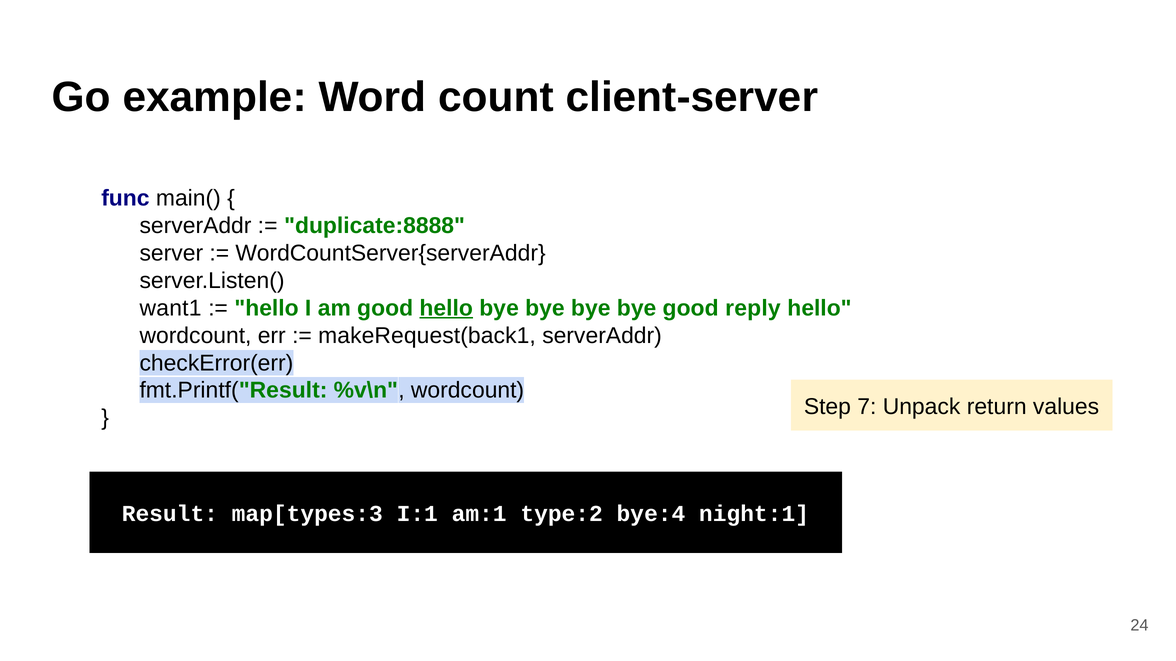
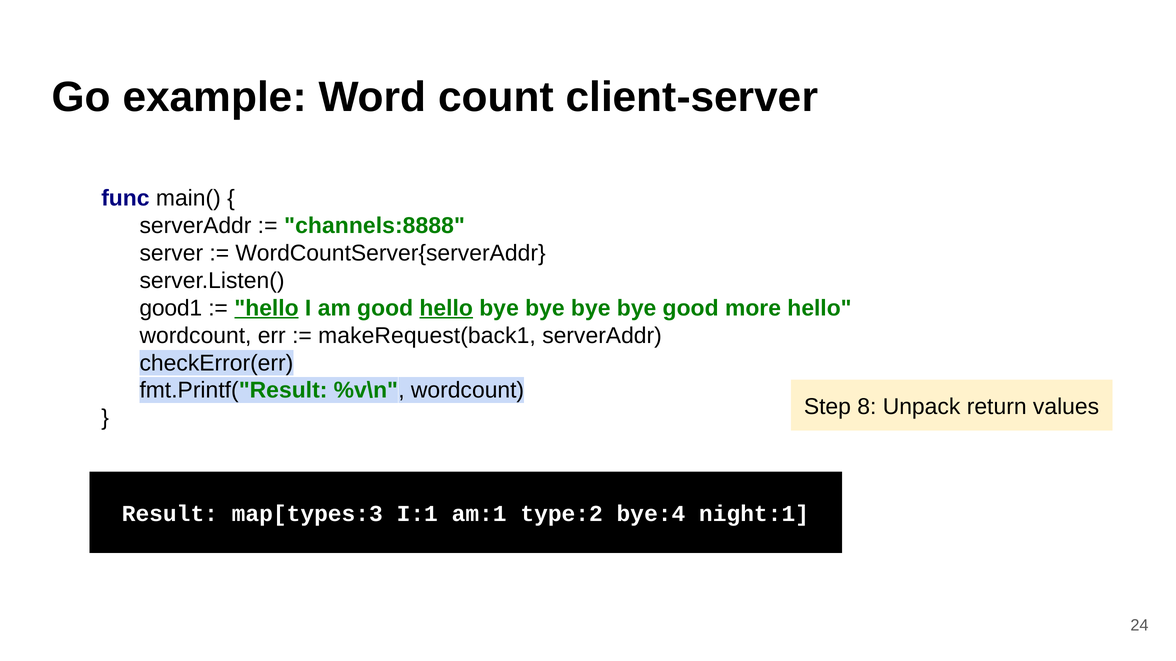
duplicate:8888: duplicate:8888 -> channels:8888
want1: want1 -> good1
hello at (267, 308) underline: none -> present
reply: reply -> more
7: 7 -> 8
